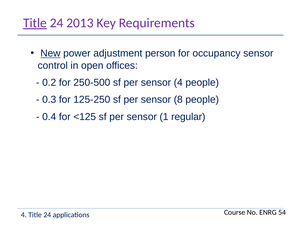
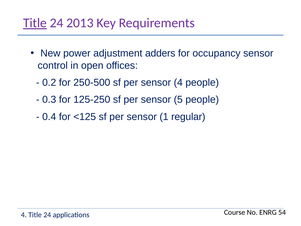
New underline: present -> none
person: person -> adders
8: 8 -> 5
